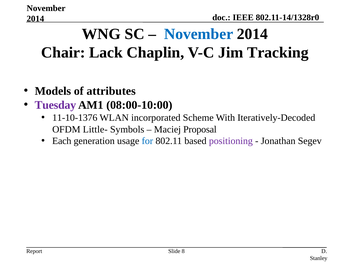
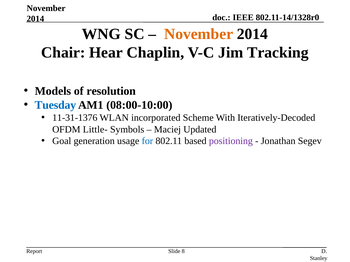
November at (199, 34) colour: blue -> orange
Lack: Lack -> Hear
attributes: attributes -> resolution
Tuesday colour: purple -> blue
11-10-1376: 11-10-1376 -> 11-31-1376
Proposal: Proposal -> Updated
Each: Each -> Goal
